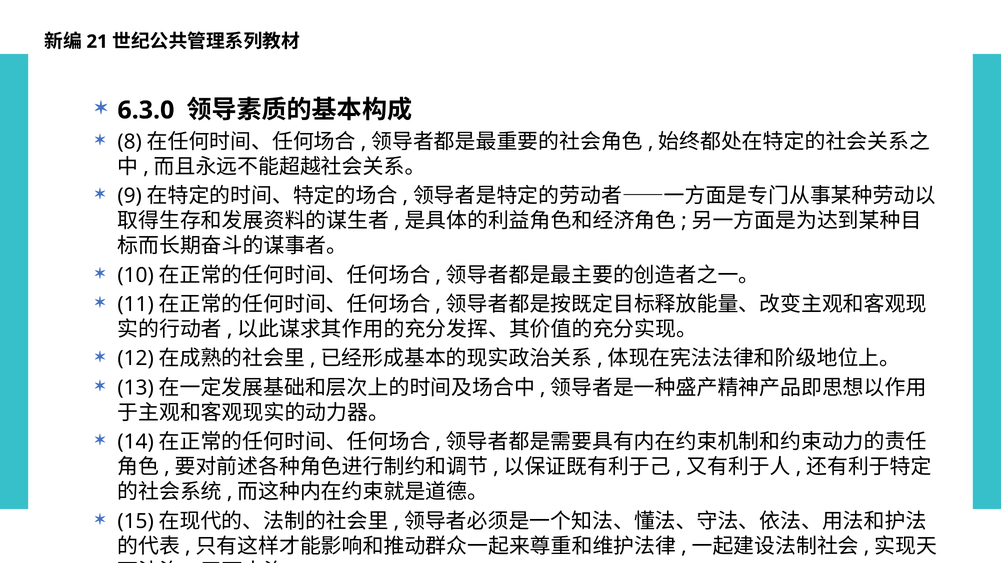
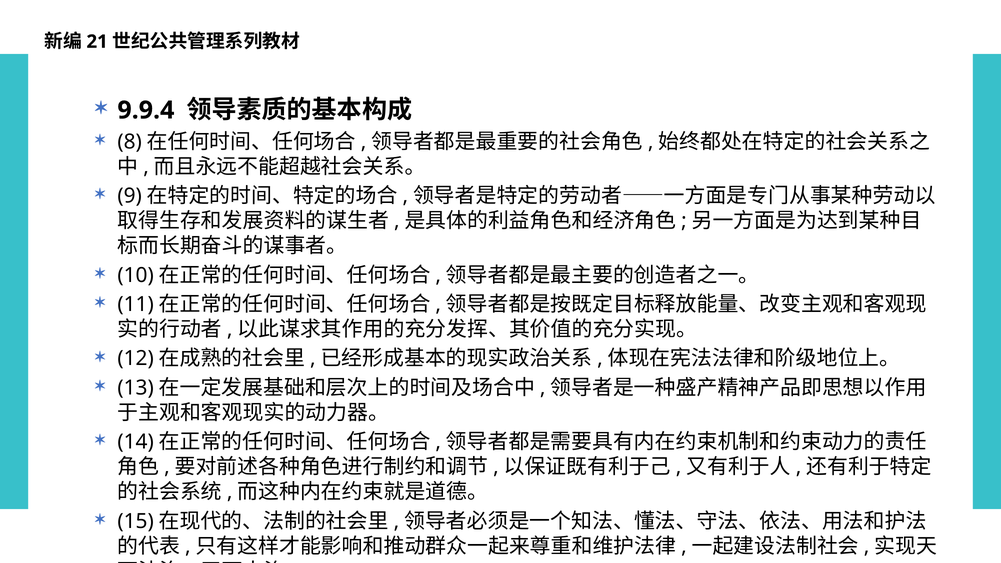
6.3.0: 6.3.0 -> 9.9.4
